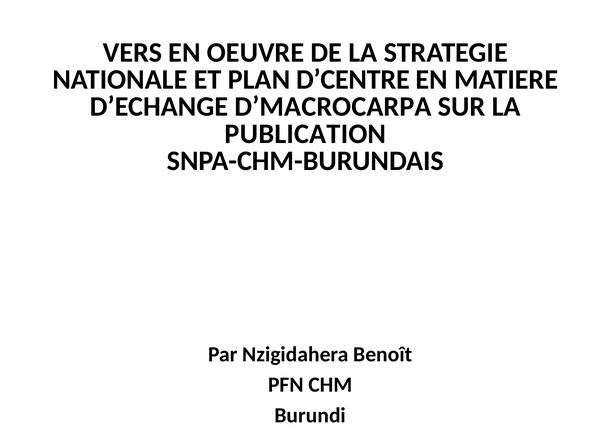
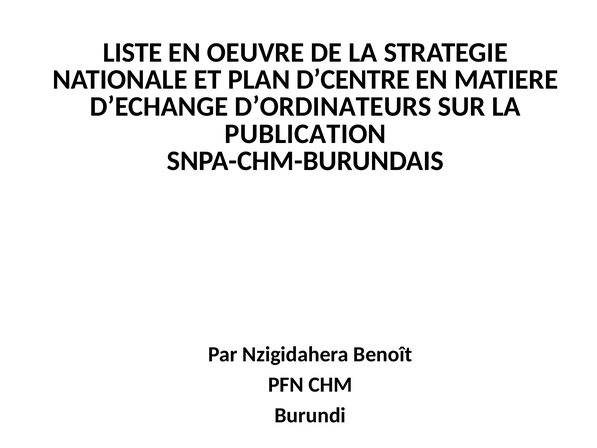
VERS: VERS -> LISTE
D’MACROCARPA: D’MACROCARPA -> D’ORDINATEURS
